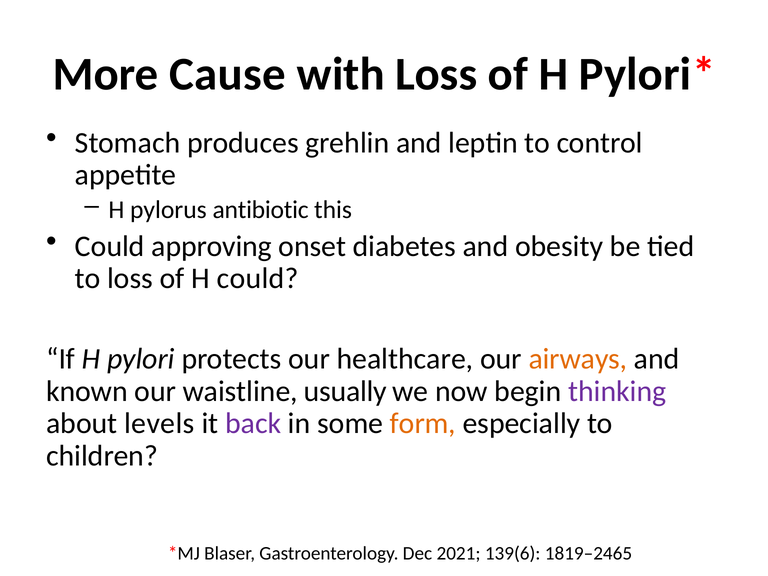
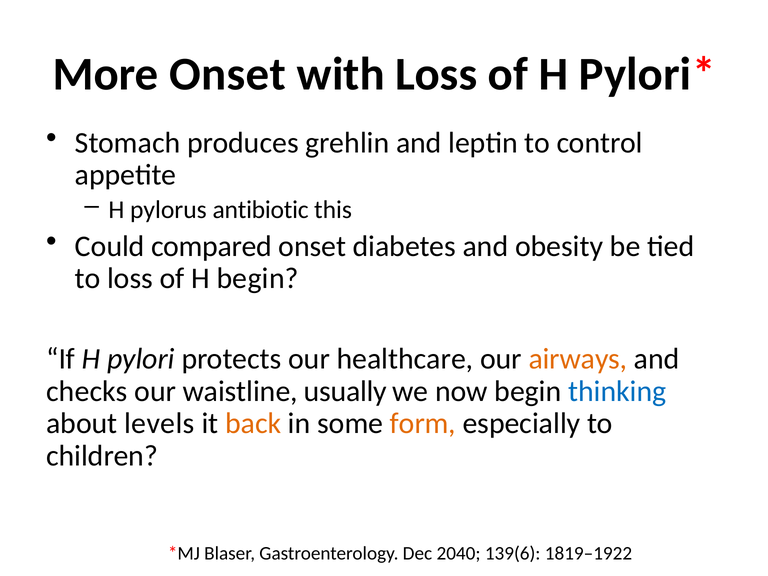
More Cause: Cause -> Onset
approving: approving -> compared
H could: could -> begin
known: known -> checks
thinking colour: purple -> blue
back colour: purple -> orange
2021: 2021 -> 2040
1819–2465: 1819–2465 -> 1819–1922
